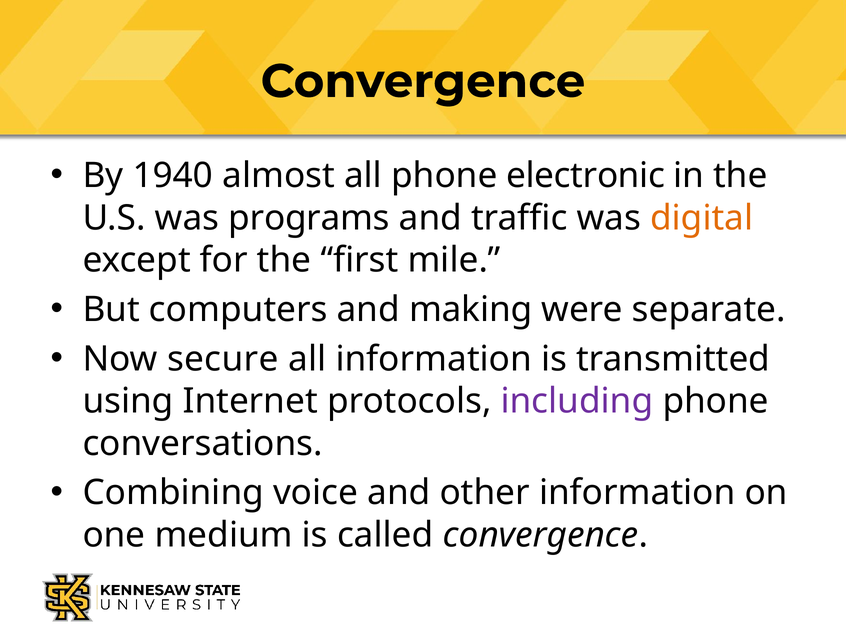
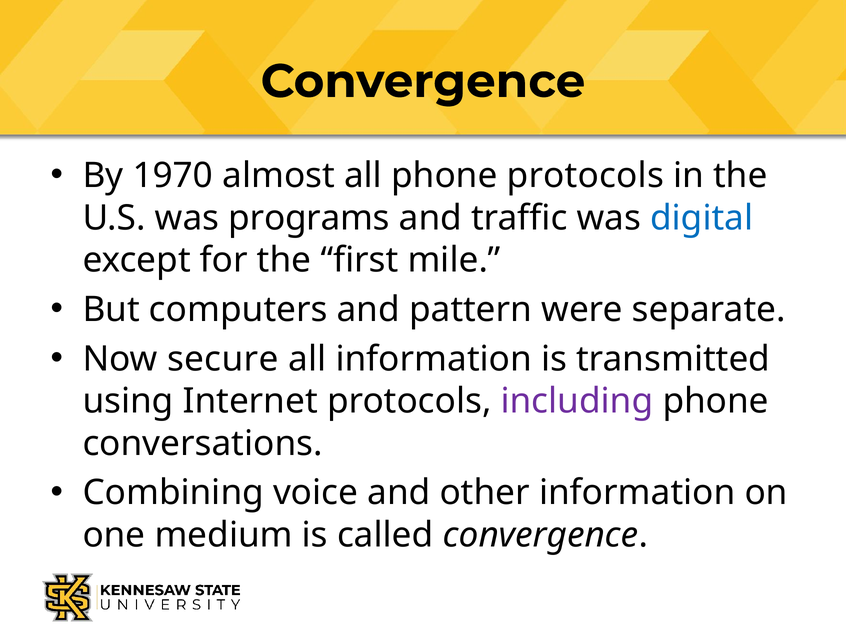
1940: 1940 -> 1970
phone electronic: electronic -> protocols
digital colour: orange -> blue
making: making -> pattern
